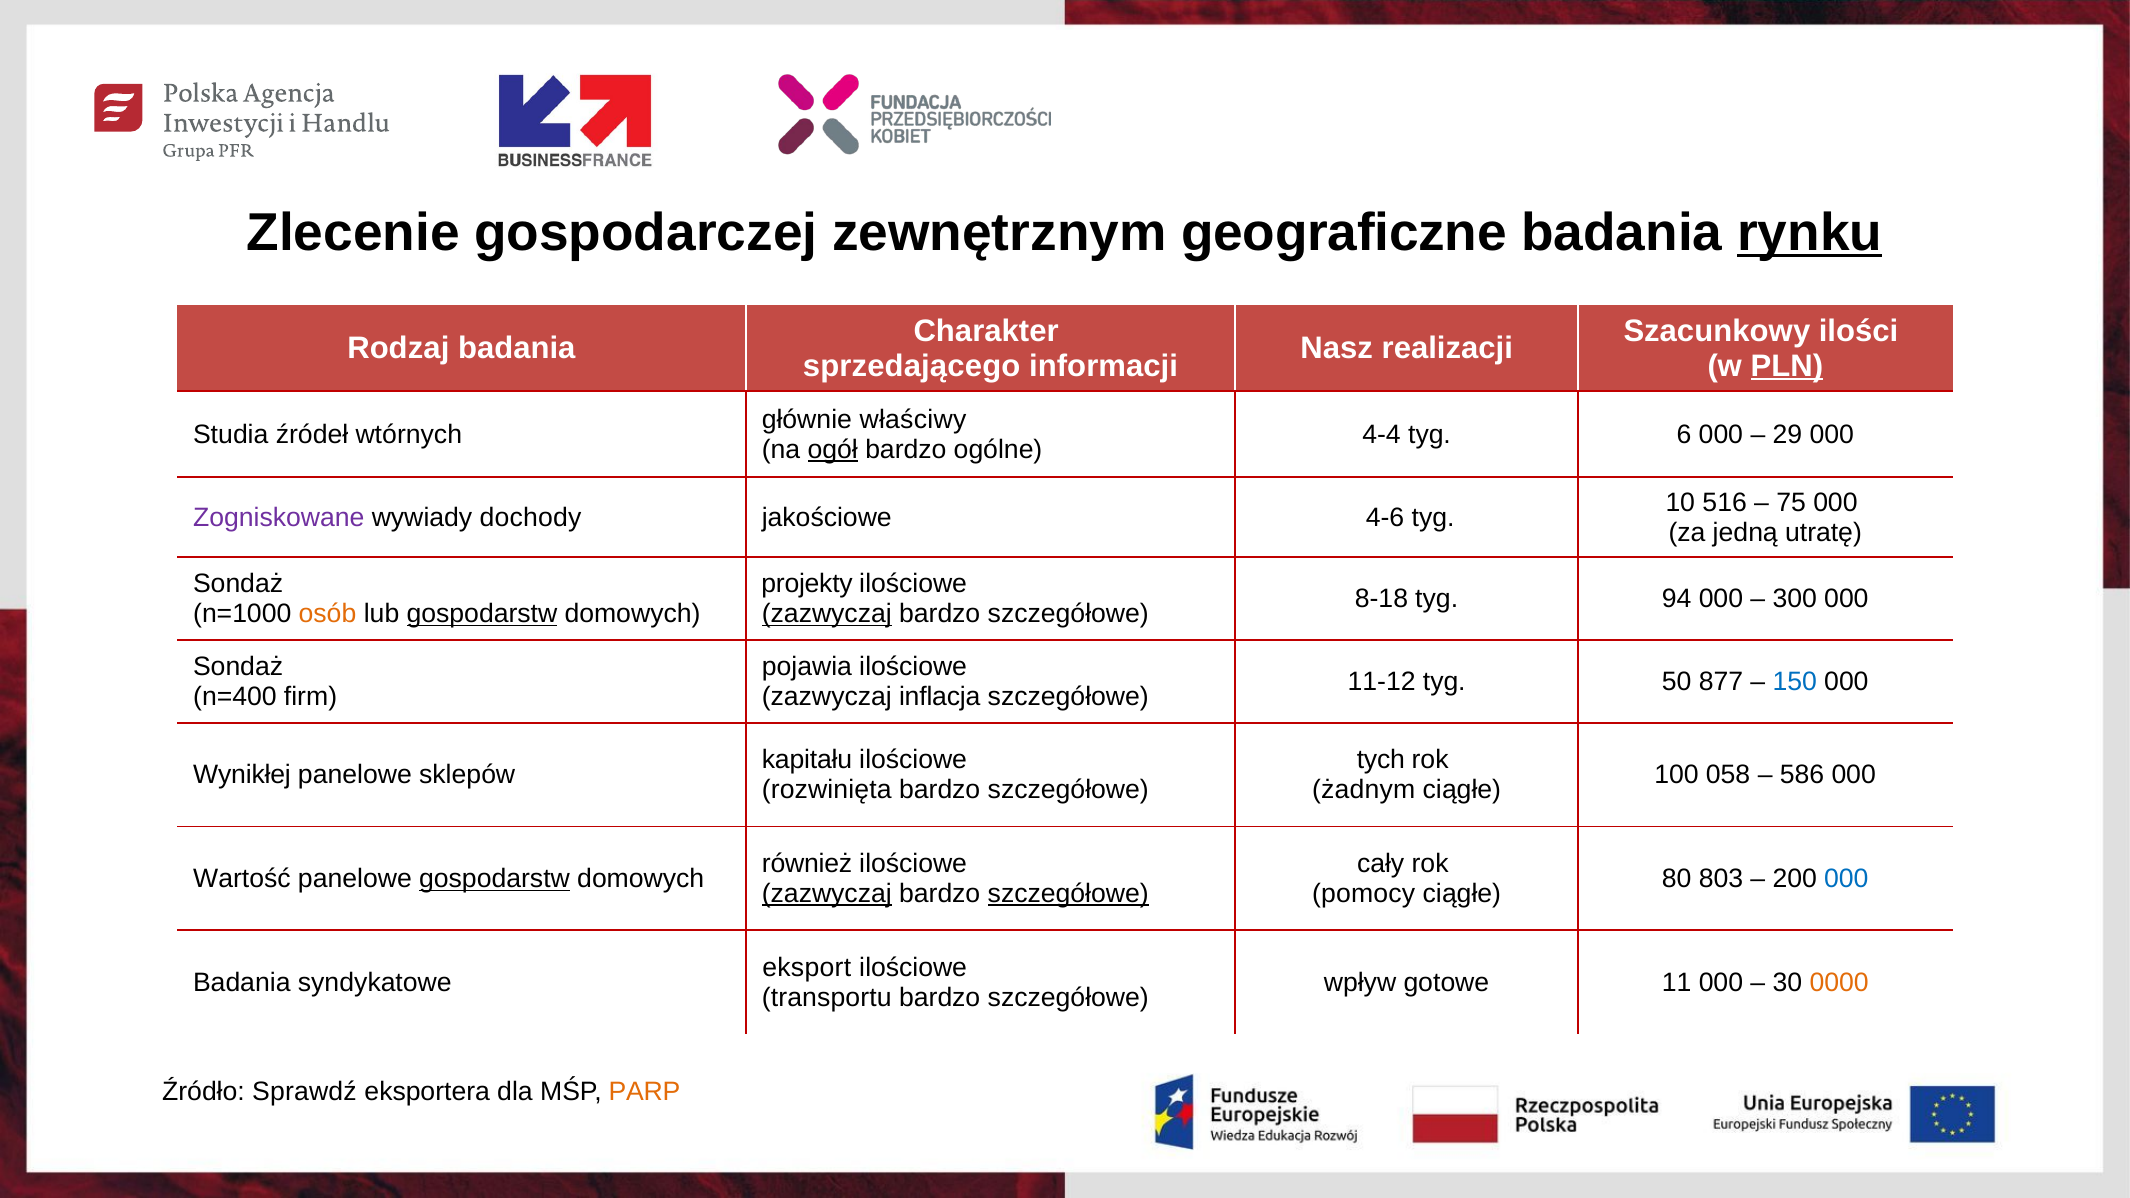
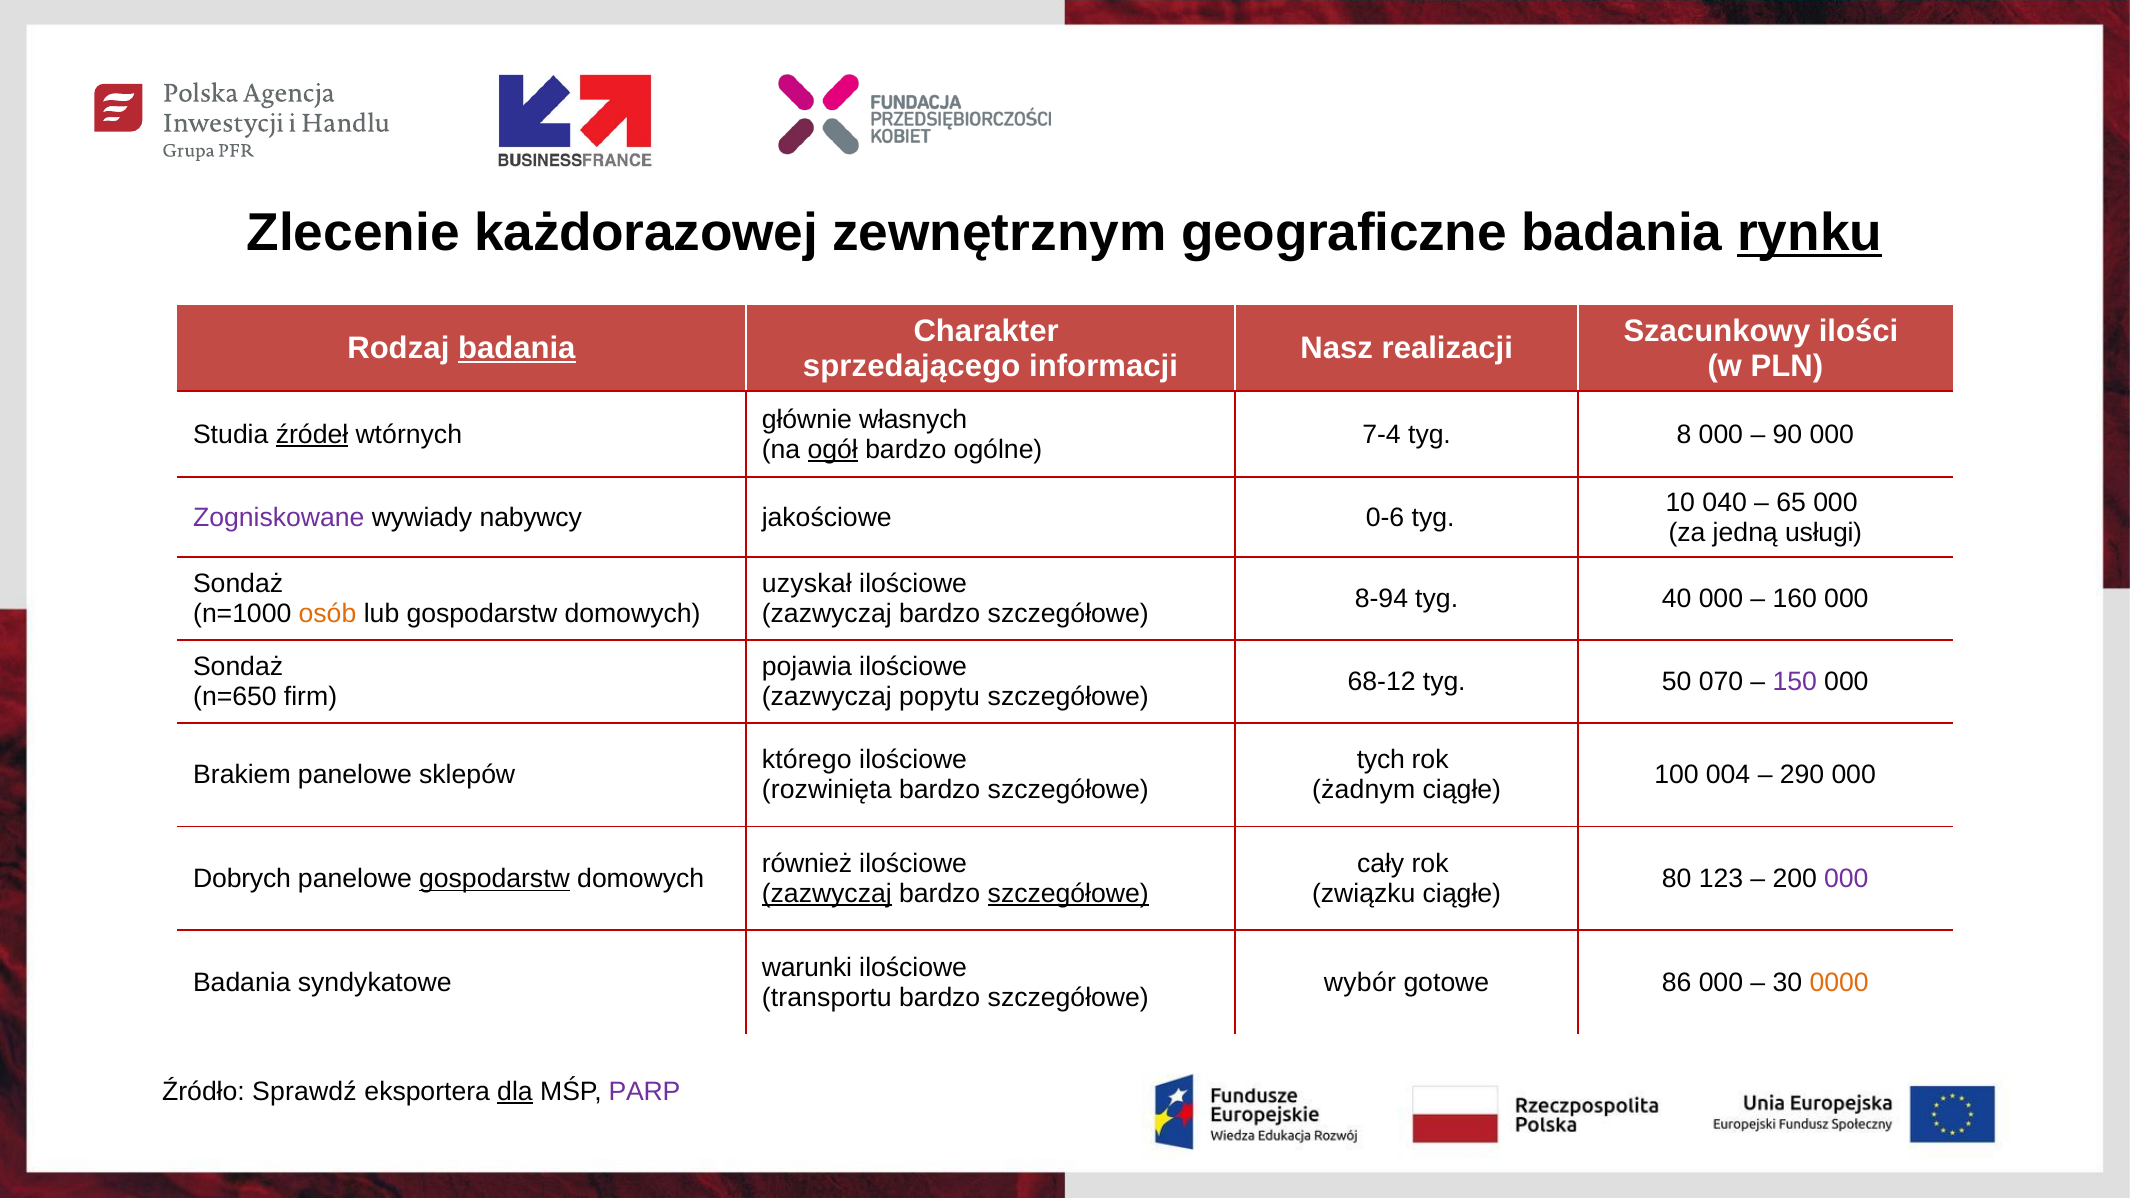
gospodarczej: gospodarczej -> każdorazowej
badania at (517, 348) underline: none -> present
PLN underline: present -> none
właściwy: właściwy -> własnych
źródeł underline: none -> present
4-4: 4-4 -> 7-4
6: 6 -> 8
29: 29 -> 90
516: 516 -> 040
75: 75 -> 65
dochody: dochody -> nabywcy
4-6: 4-6 -> 0-6
utratę: utratę -> usługi
projekty: projekty -> uzyskał
8-18: 8-18 -> 8-94
94: 94 -> 40
300: 300 -> 160
gospodarstw at (482, 614) underline: present -> none
zazwyczaj at (827, 614) underline: present -> none
11-12: 11-12 -> 68-12
877: 877 -> 070
150 colour: blue -> purple
n=400: n=400 -> n=650
inflacja: inflacja -> popytu
kapitału: kapitału -> którego
Wynikłej: Wynikłej -> Brakiem
058: 058 -> 004
586: 586 -> 290
Wartość: Wartość -> Dobrych
803: 803 -> 123
000 at (1846, 879) colour: blue -> purple
pomocy: pomocy -> związku
eksport: eksport -> warunki
wpływ: wpływ -> wybór
11: 11 -> 86
dla underline: none -> present
PARP colour: orange -> purple
